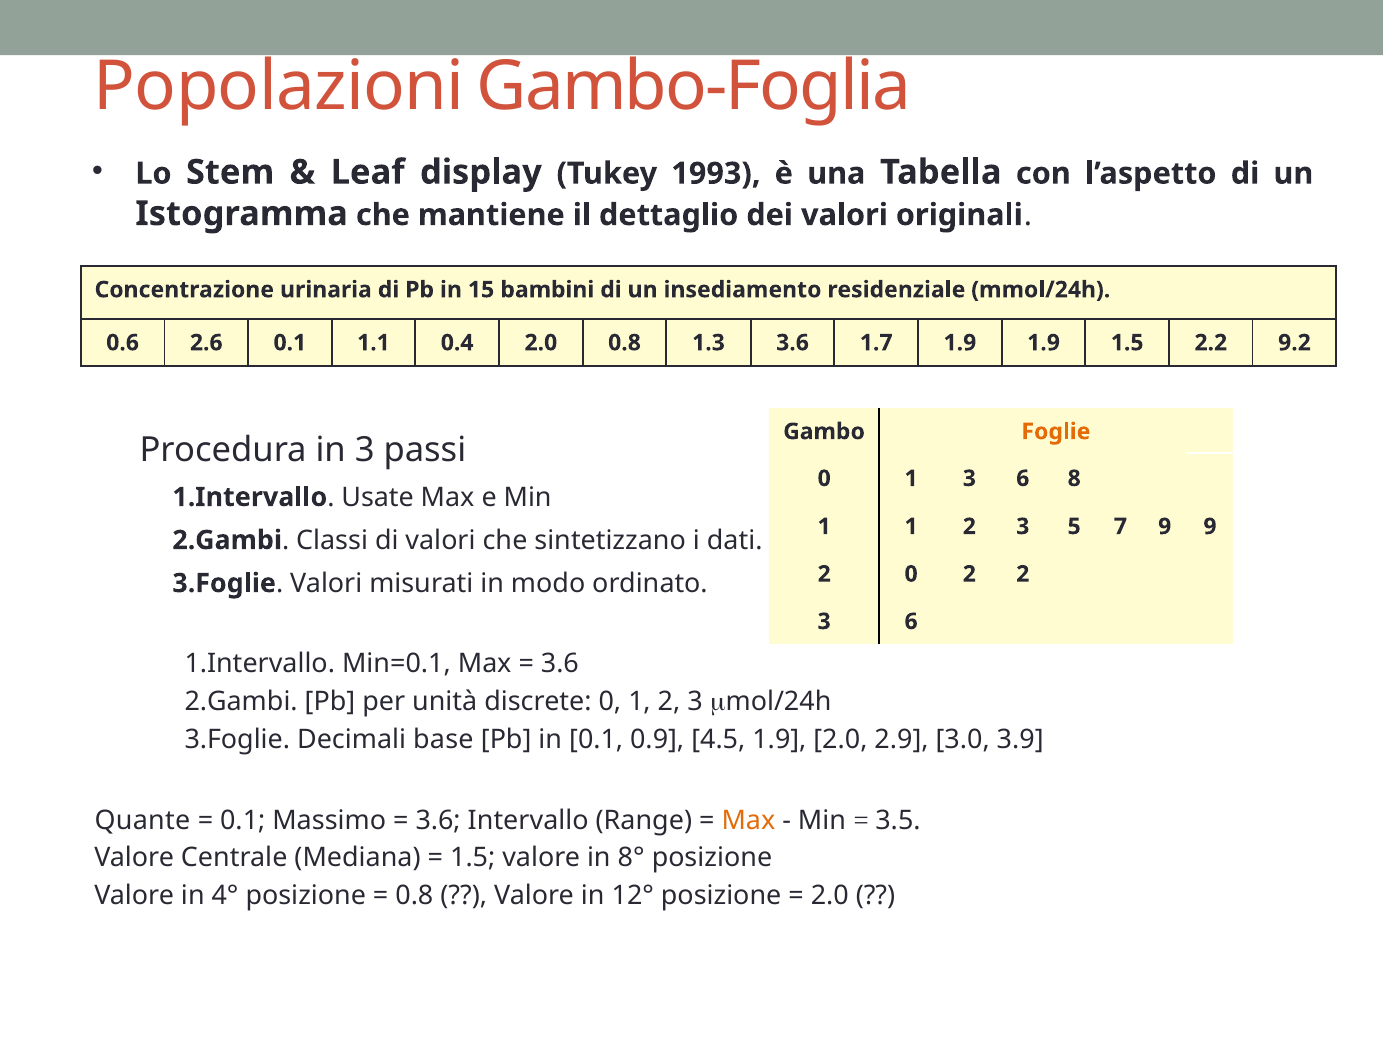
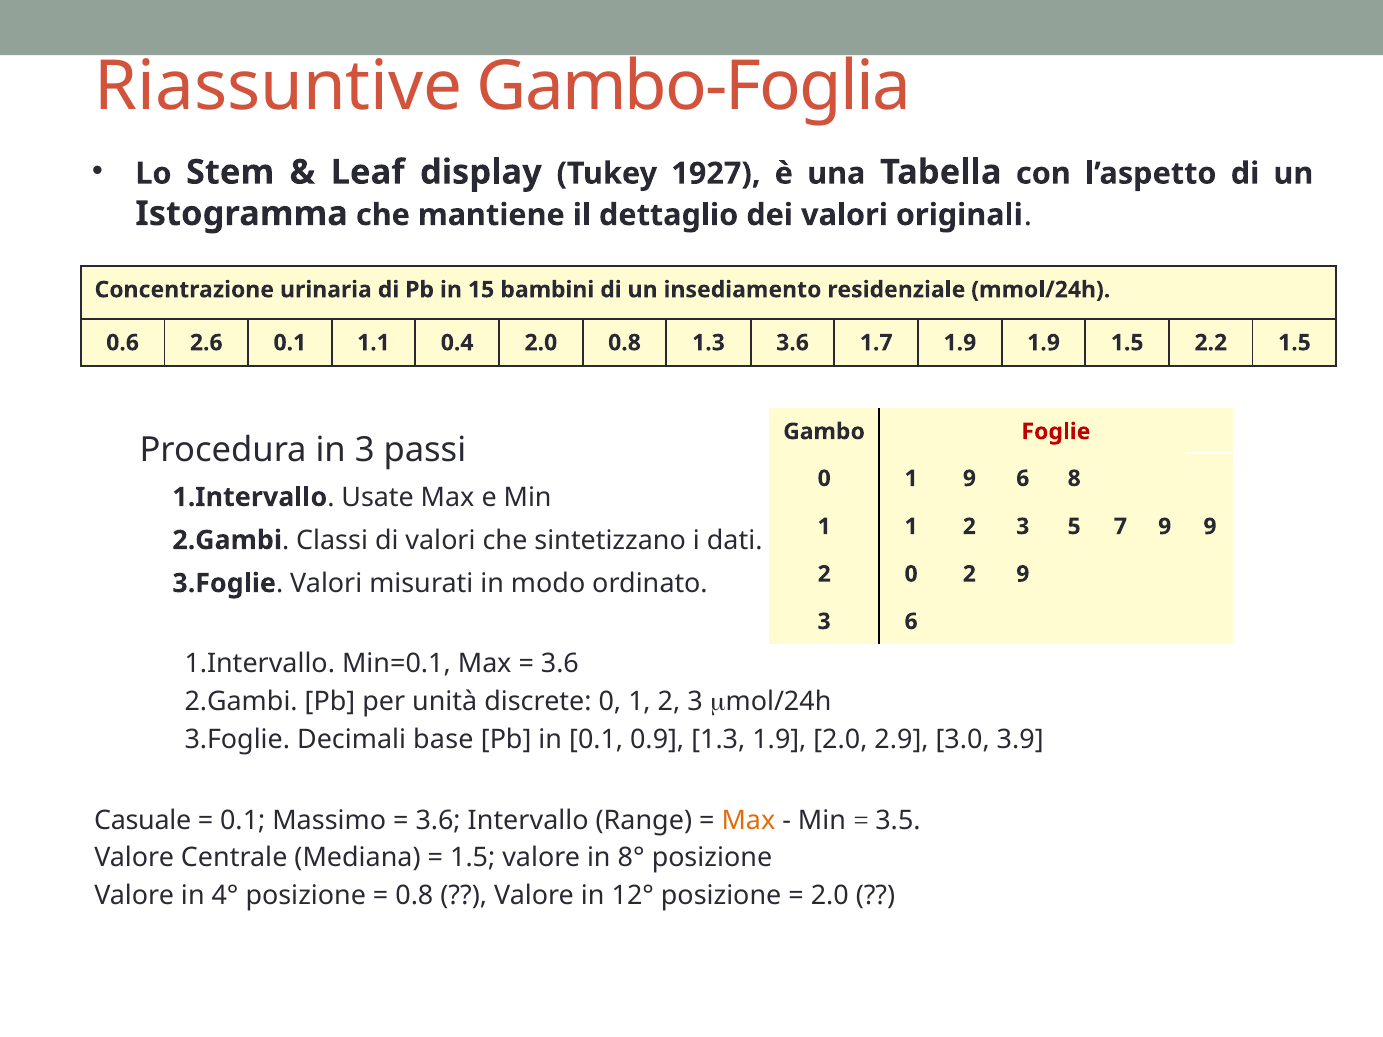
Popolazioni: Popolazioni -> Riassuntive
1993: 1993 -> 1927
2.2 9.2: 9.2 -> 1.5
Foglie colour: orange -> red
1 3: 3 -> 9
2 2: 2 -> 9
0.9 4.5: 4.5 -> 1.3
Quante: Quante -> Casuale
